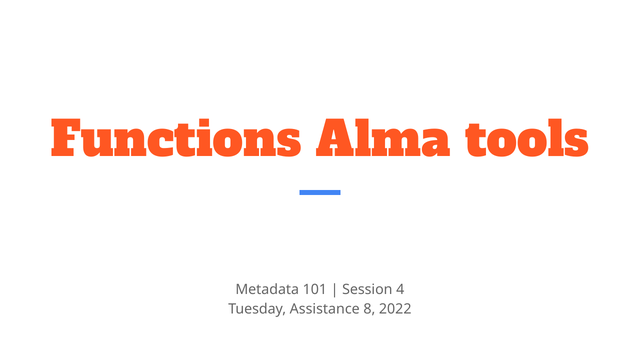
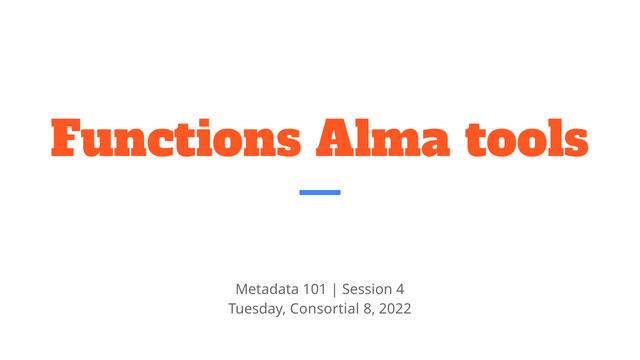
Assistance: Assistance -> Consortial
